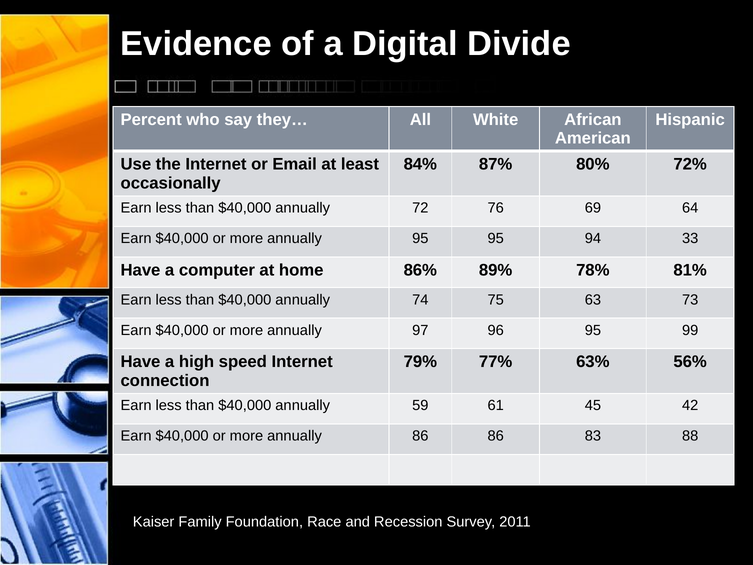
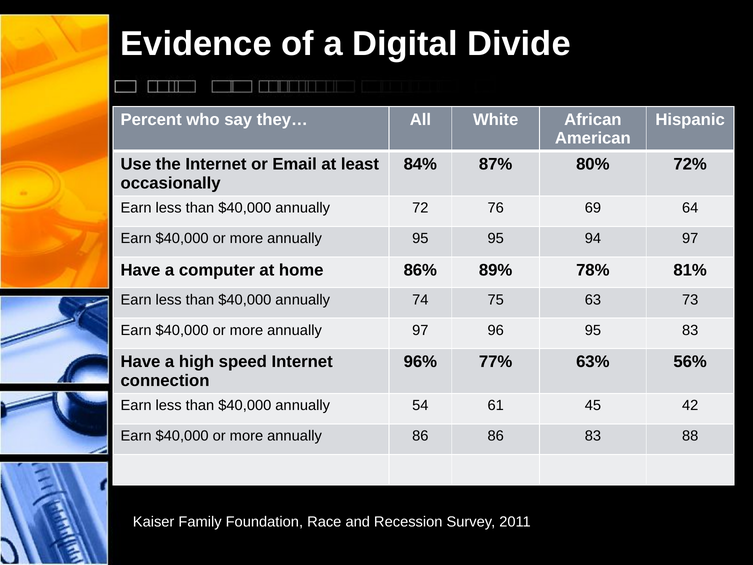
94 33: 33 -> 97
95 99: 99 -> 83
79%: 79% -> 96%
59: 59 -> 54
